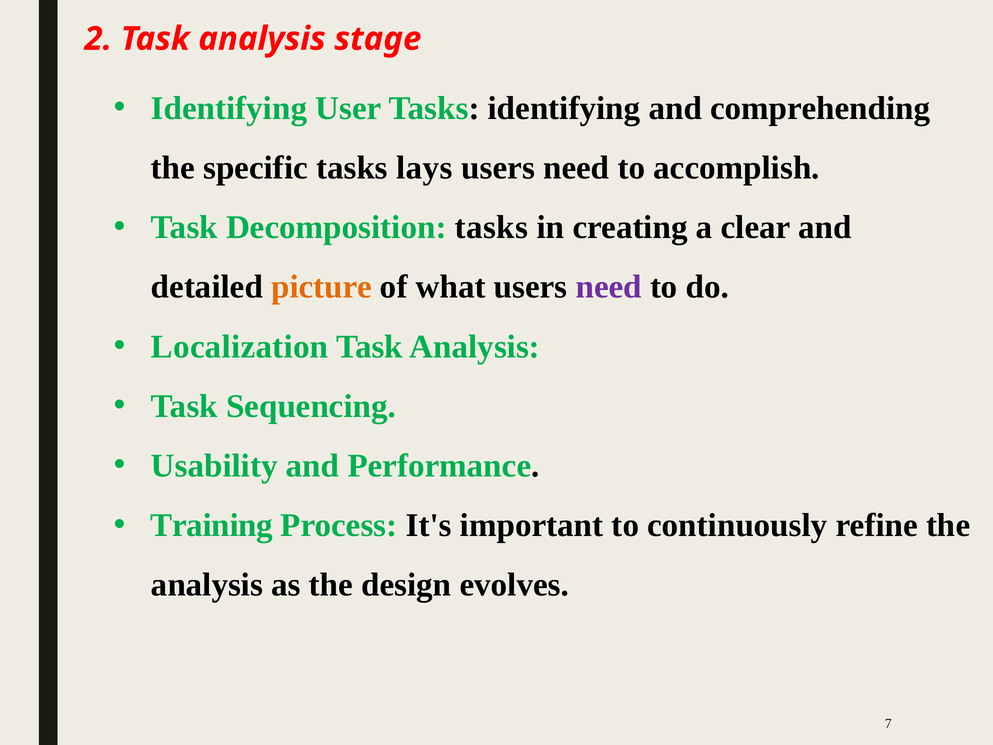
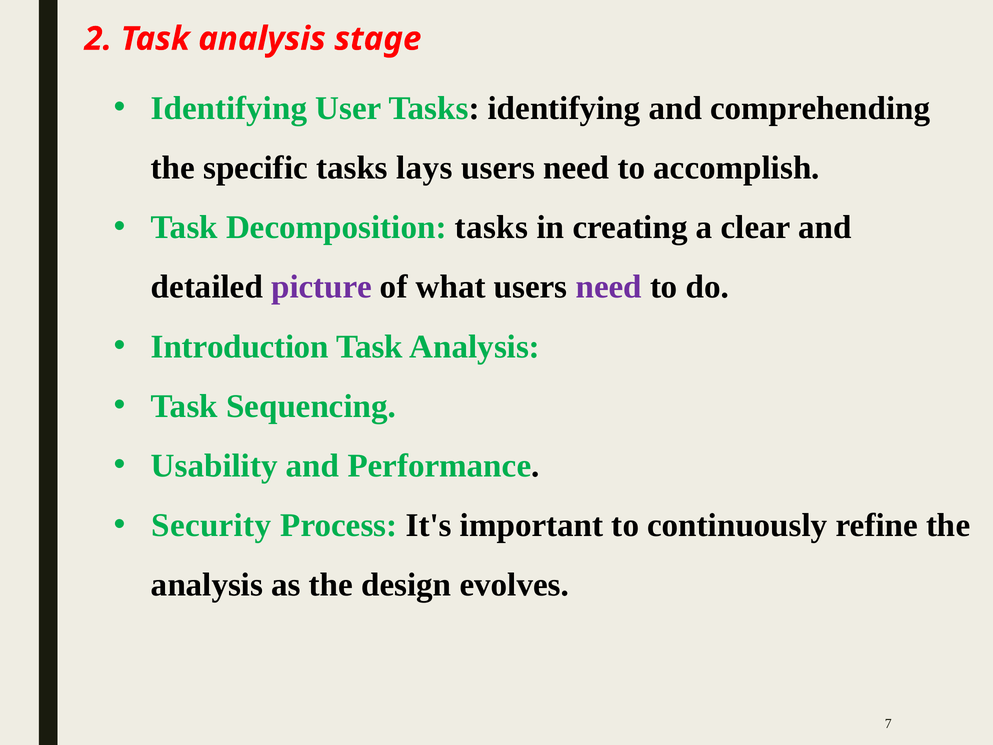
picture colour: orange -> purple
Localization: Localization -> Introduction
Training: Training -> Security
